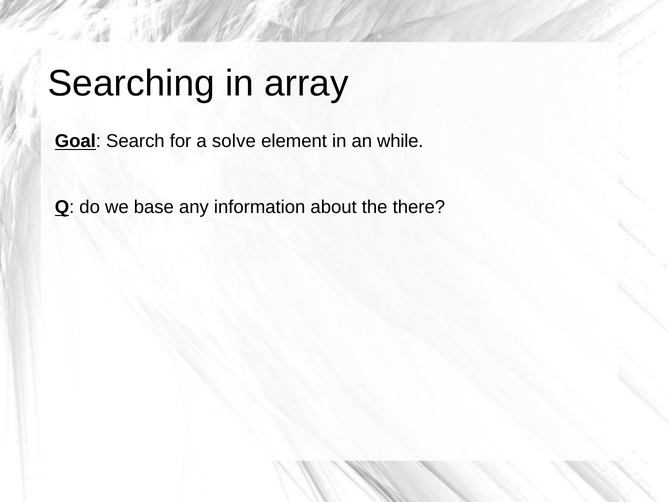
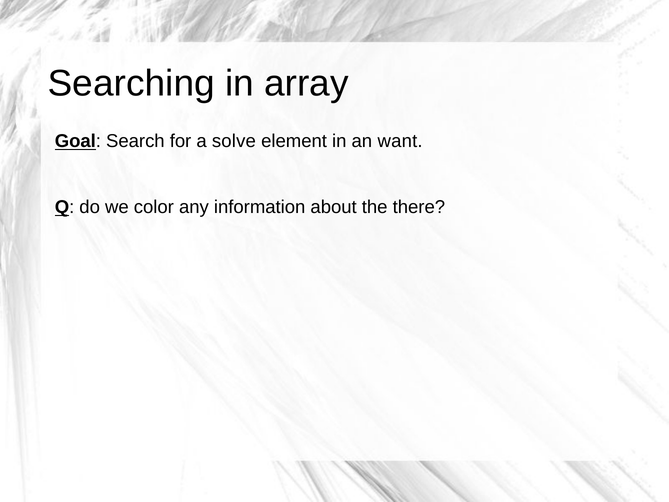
while: while -> want
base: base -> color
